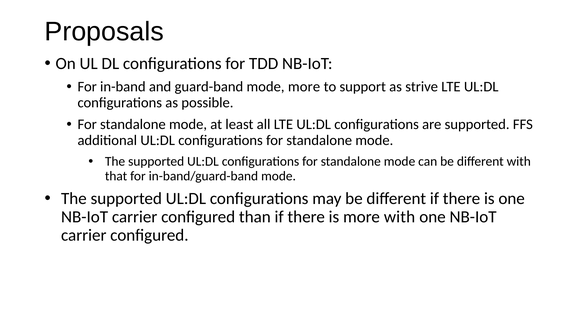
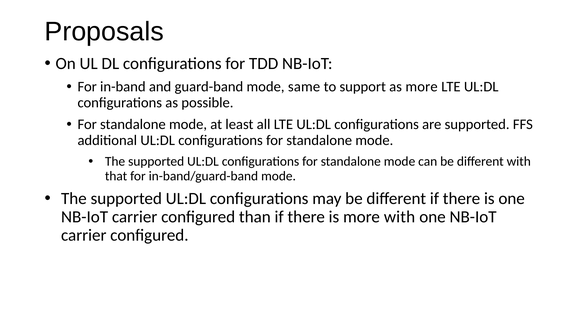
mode more: more -> same
as strive: strive -> more
